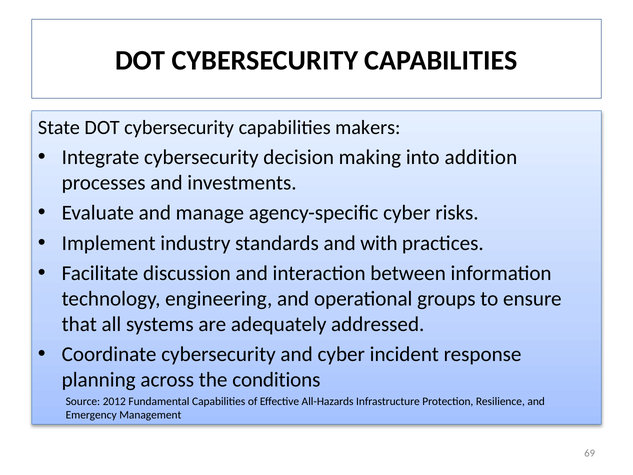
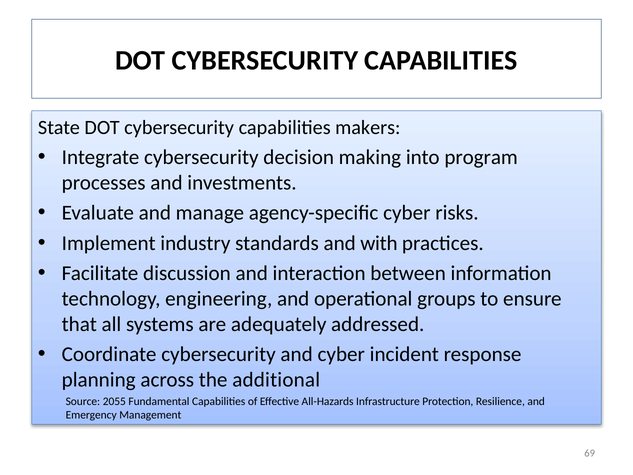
addition: addition -> program
conditions: conditions -> additional
2012: 2012 -> 2055
